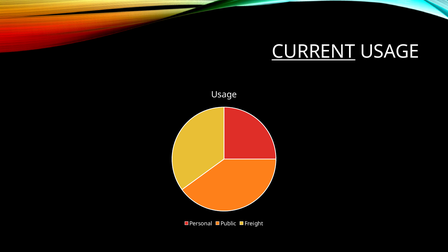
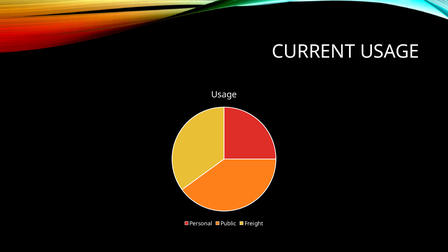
CURRENT underline: present -> none
